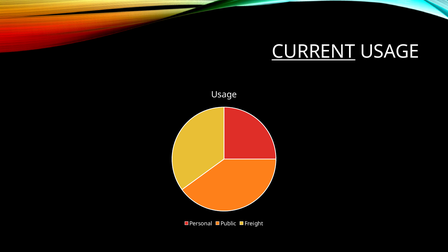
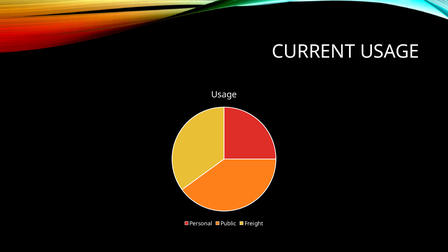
CURRENT underline: present -> none
